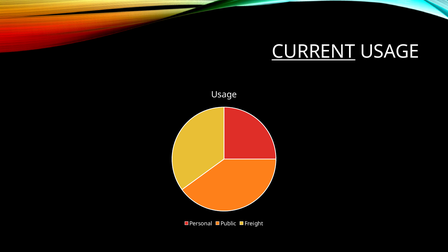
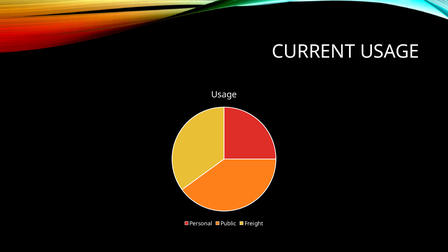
CURRENT underline: present -> none
